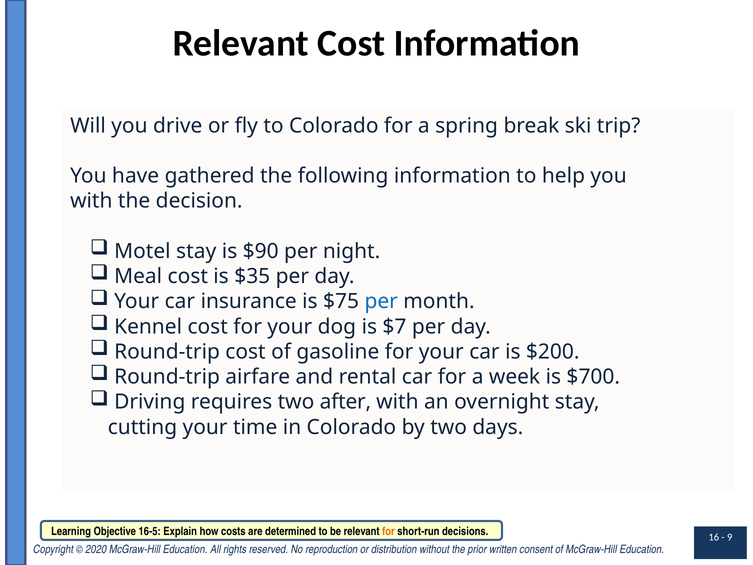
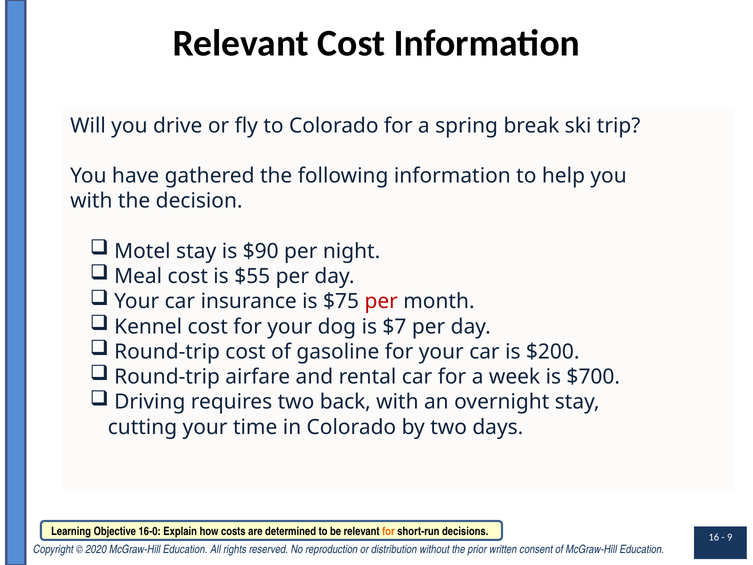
$35: $35 -> $55
per at (381, 301) colour: blue -> red
after: after -> back
16-5: 16-5 -> 16-0
